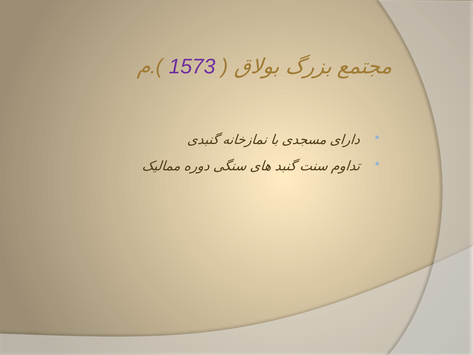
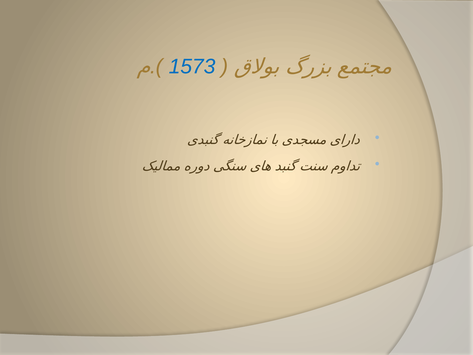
1573 colour: purple -> blue
